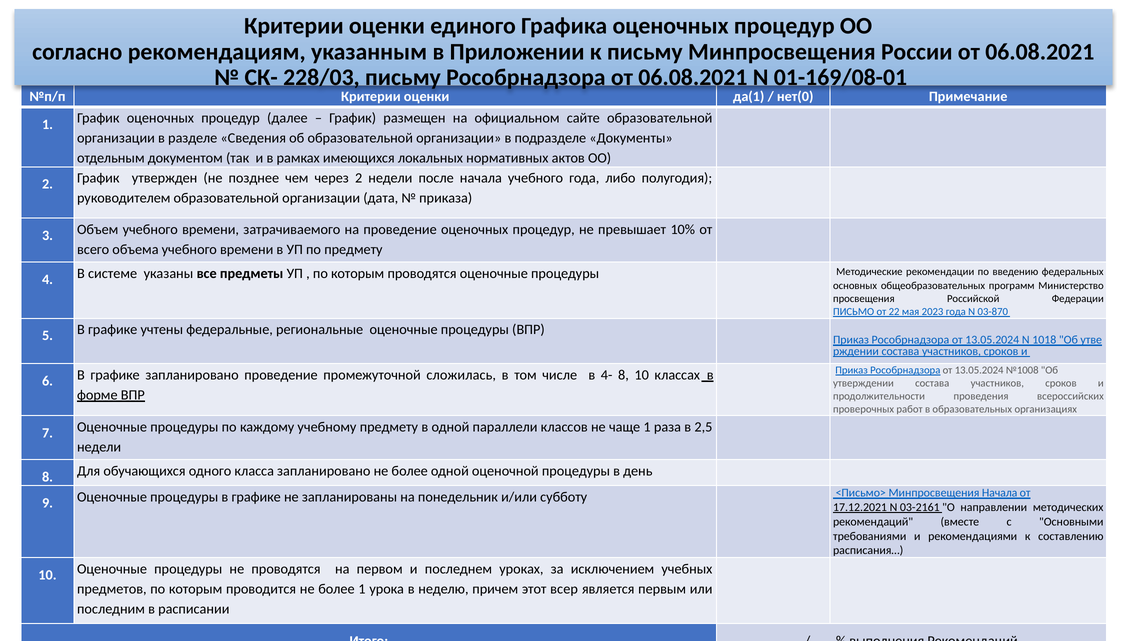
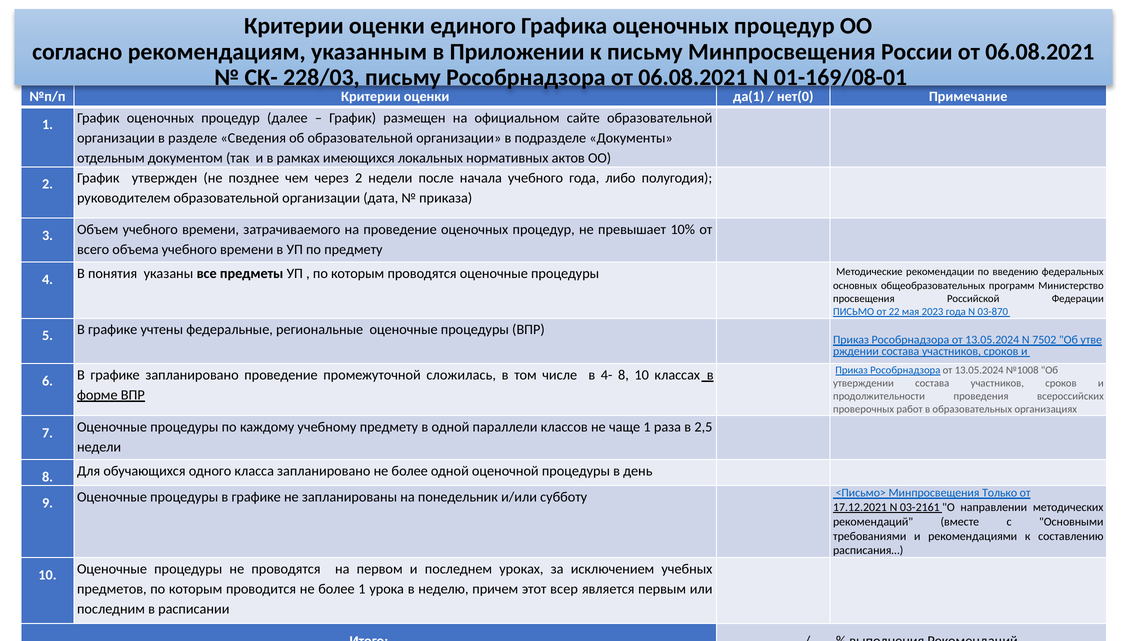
системе: системе -> понятия
1018: 1018 -> 7502
Минпросвещения Начала: Начала -> Только
